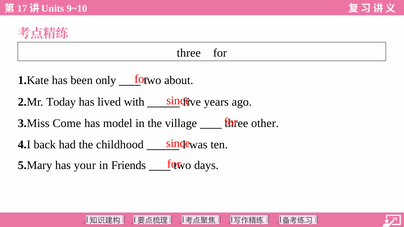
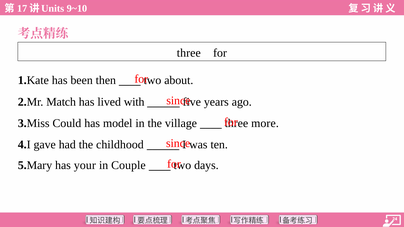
only: only -> then
Today: Today -> Match
Come: Come -> Could
other: other -> more
back: back -> gave
Friends: Friends -> Couple
